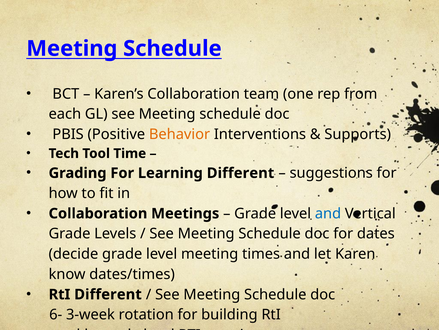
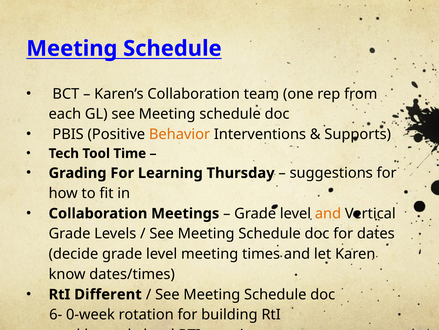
Learning Different: Different -> Thursday
and at (328, 213) colour: blue -> orange
3-week: 3-week -> 0-week
